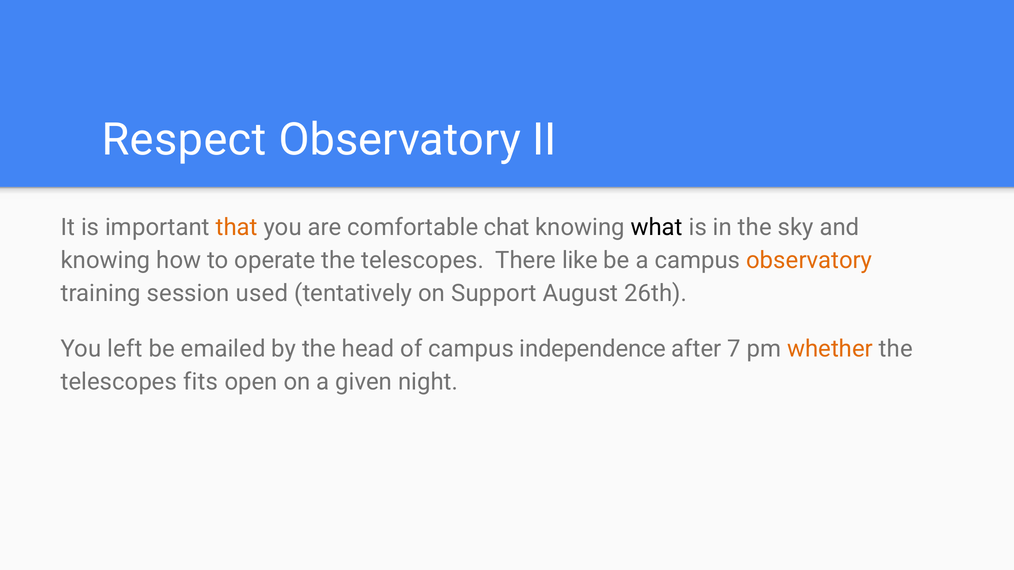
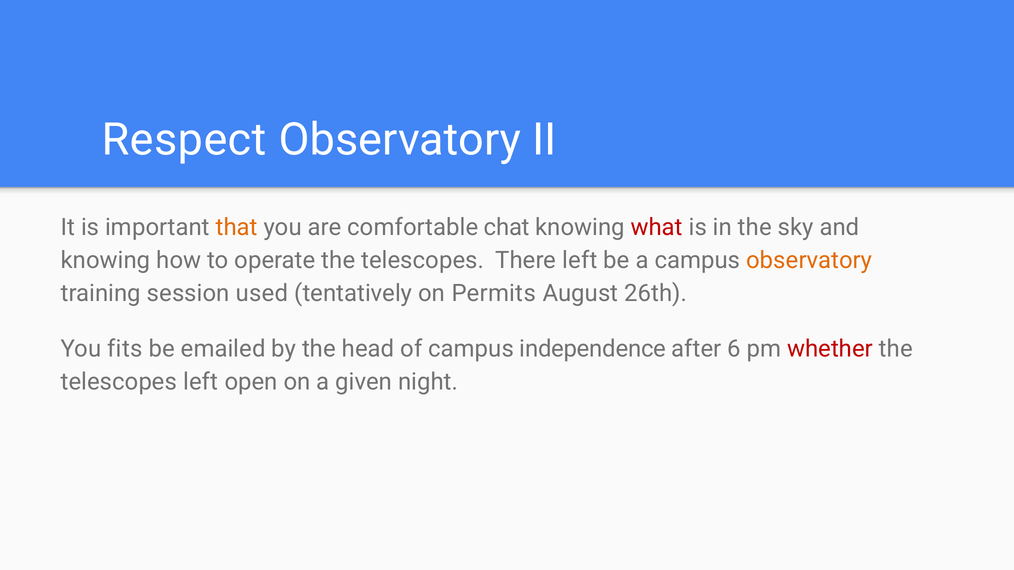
what colour: black -> red
There like: like -> left
Support: Support -> Permits
left: left -> fits
7: 7 -> 6
whether colour: orange -> red
telescopes fits: fits -> left
